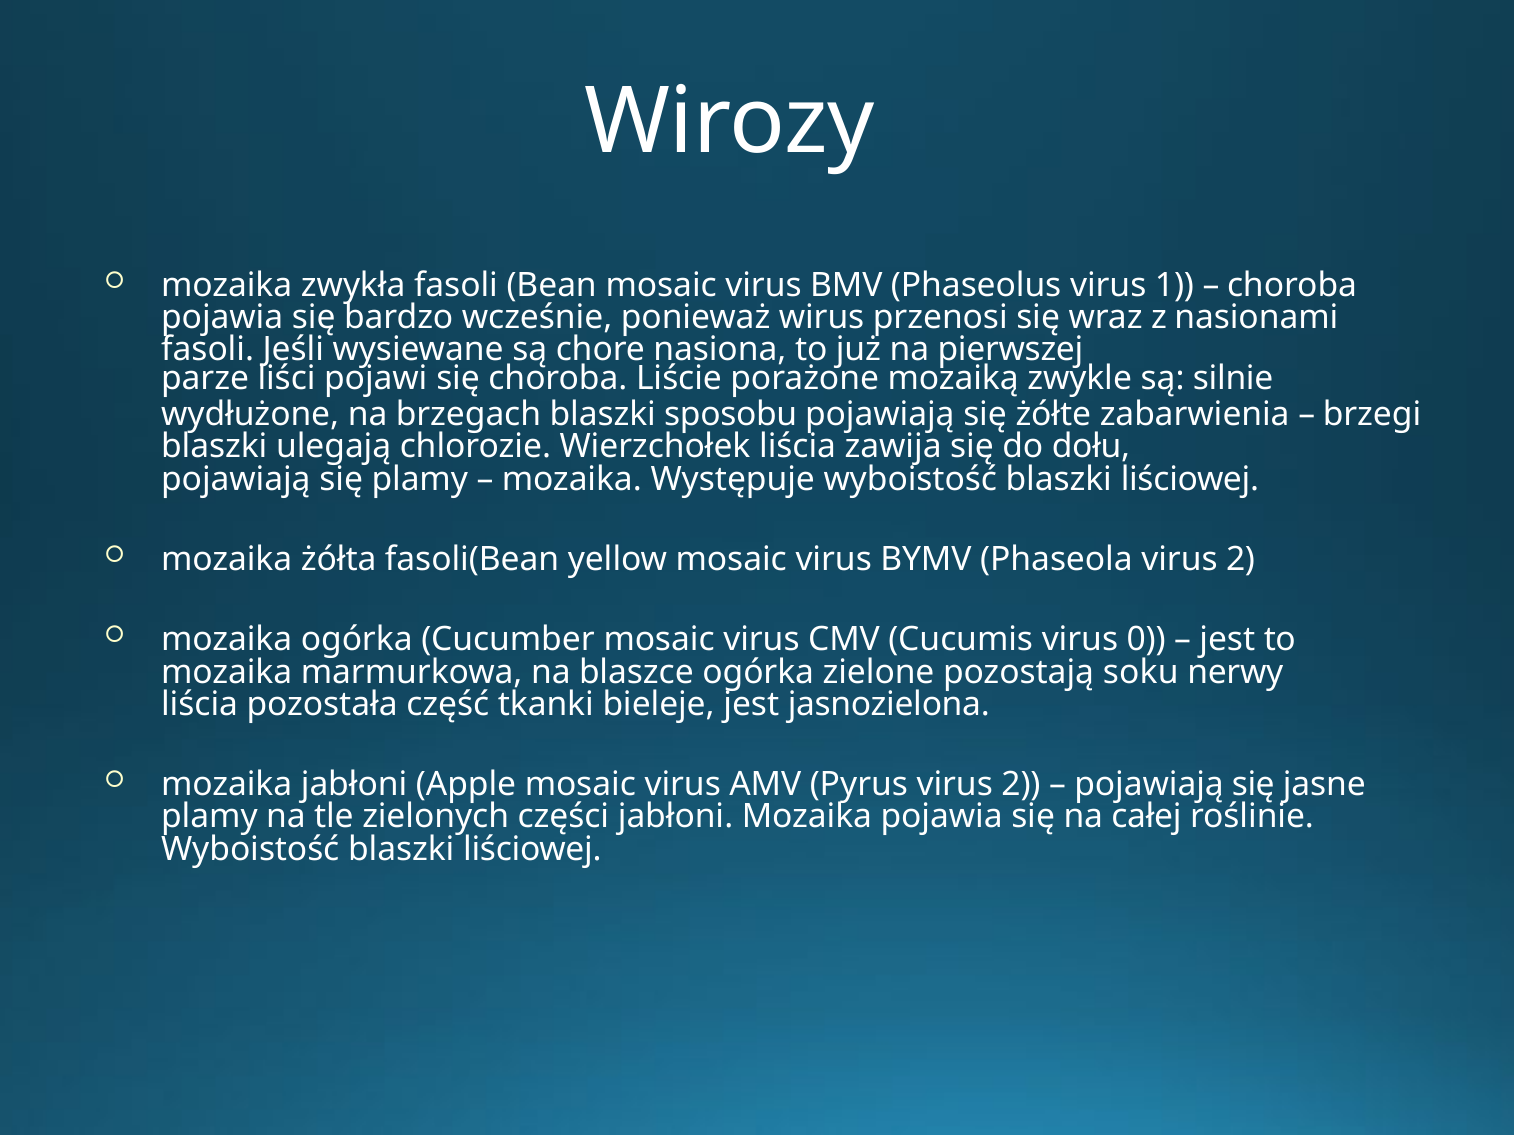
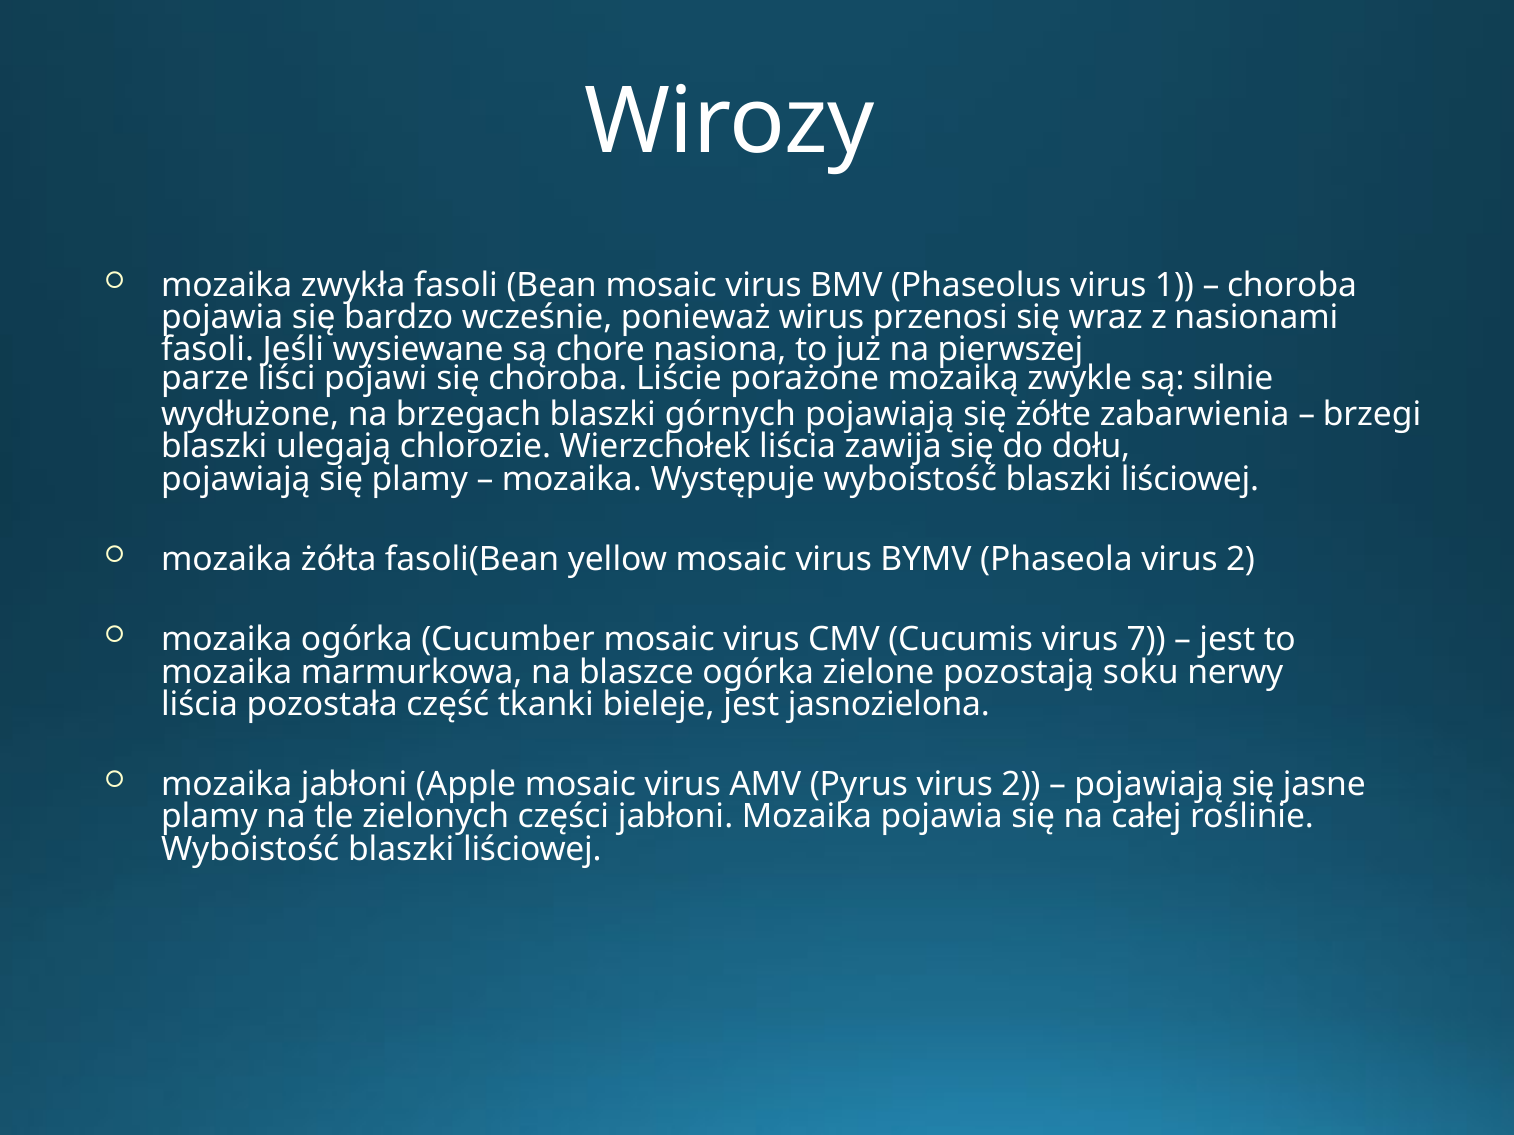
sposobu: sposobu -> górnych
0: 0 -> 7
